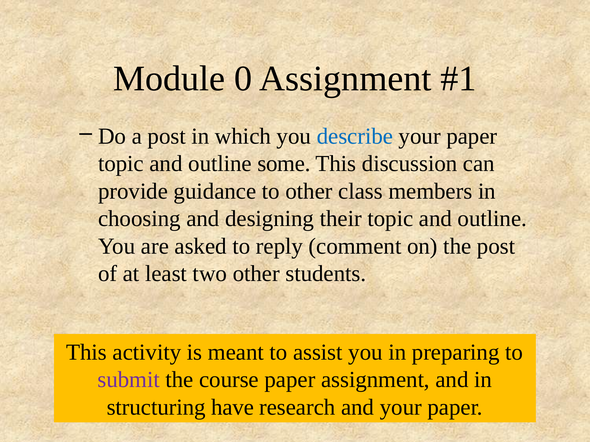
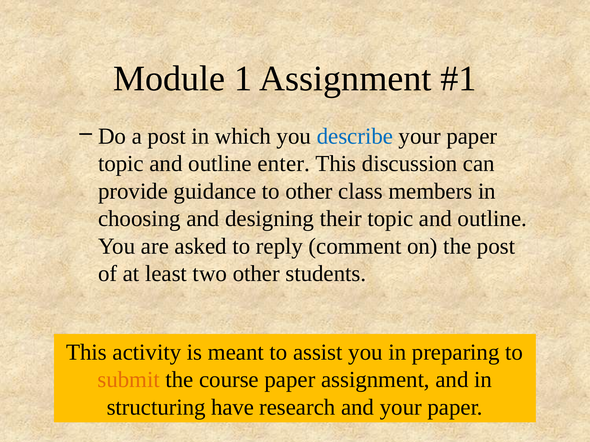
0: 0 -> 1
some: some -> enter
submit colour: purple -> orange
